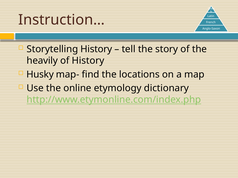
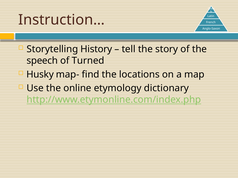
heavily: heavily -> speech
of History: History -> Turned
